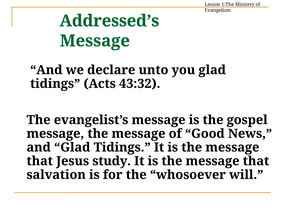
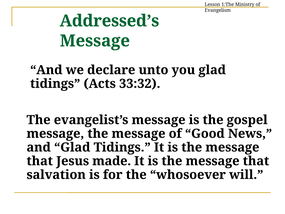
43:32: 43:32 -> 33:32
study: study -> made
